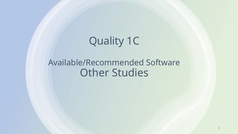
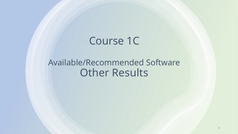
Quality: Quality -> Course
Studies: Studies -> Results
